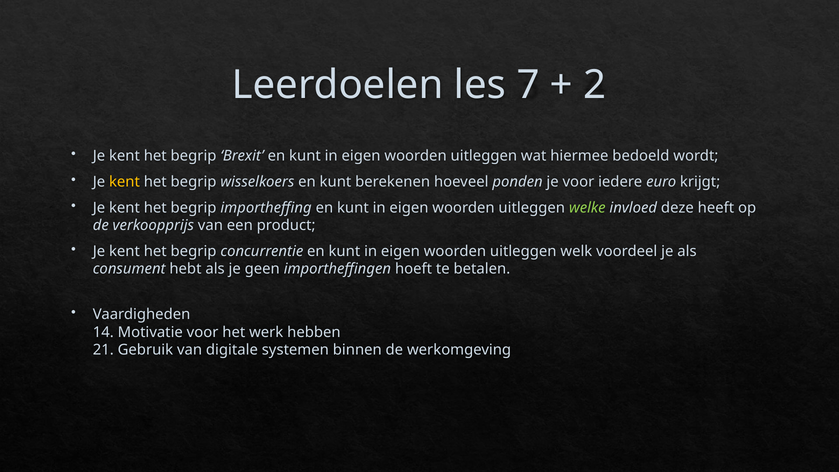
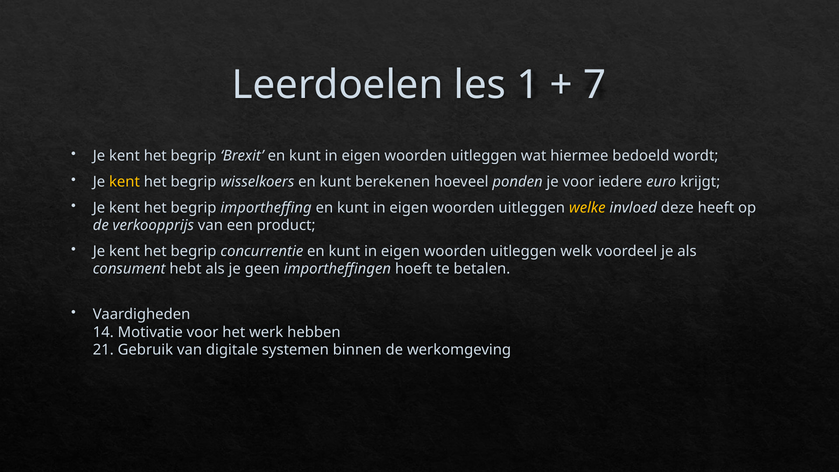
7: 7 -> 1
2: 2 -> 7
welke colour: light green -> yellow
